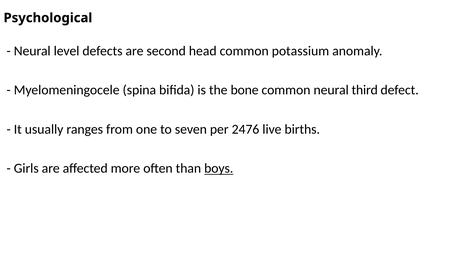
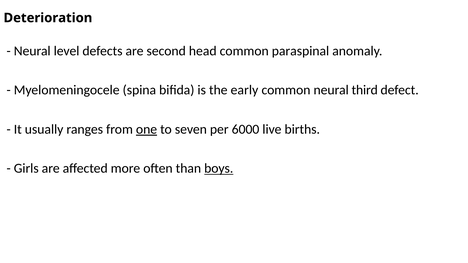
Psychological: Psychological -> Deterioration
potassium: potassium -> paraspinal
bone: bone -> early
one underline: none -> present
2476: 2476 -> 6000
